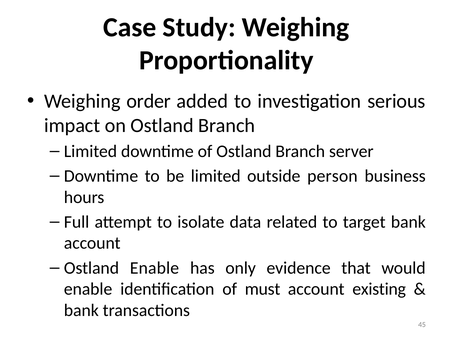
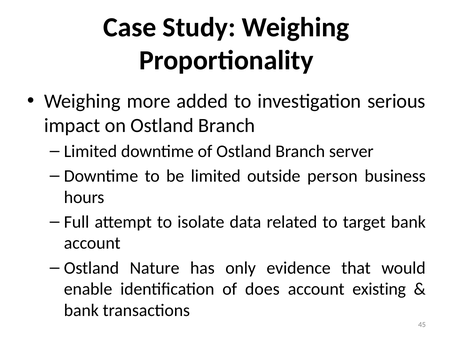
order: order -> more
Ostland Enable: Enable -> Nature
must: must -> does
